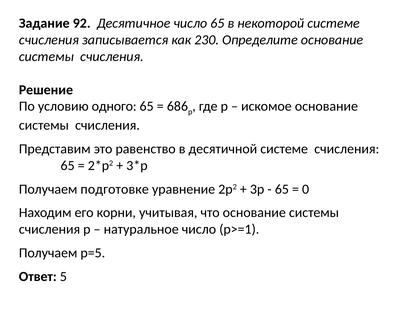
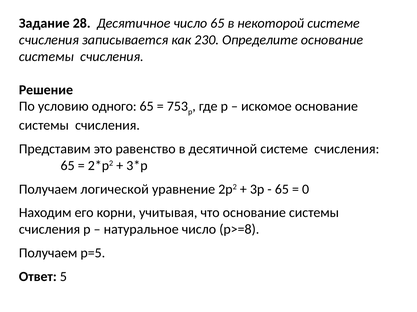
92: 92 -> 28
686: 686 -> 753
подготовке: подготовке -> логической
p>=1: p>=1 -> p>=8
